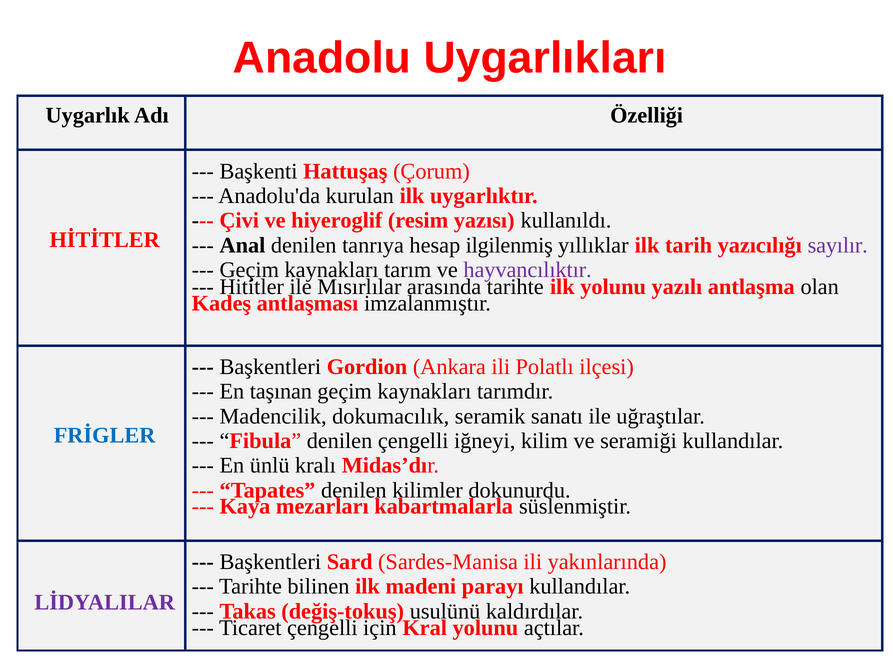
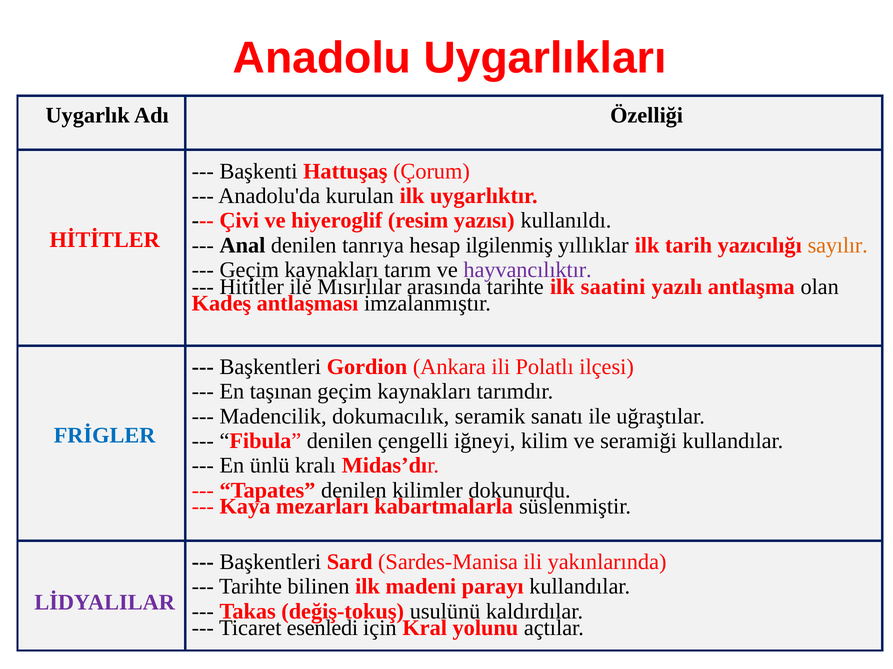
sayılır colour: purple -> orange
ilk yolunu: yolunu -> saatini
Ticaret çengelli: çengelli -> esenledi
